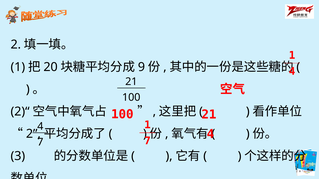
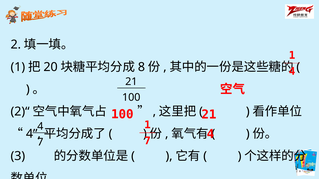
9: 9 -> 8
2 at (33, 134): 2 -> 4
